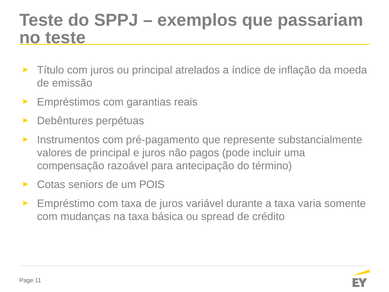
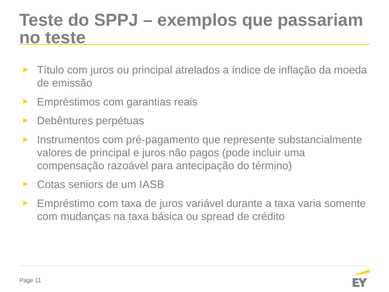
POIS: POIS -> IASB
